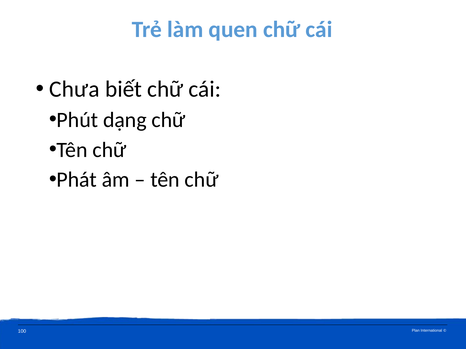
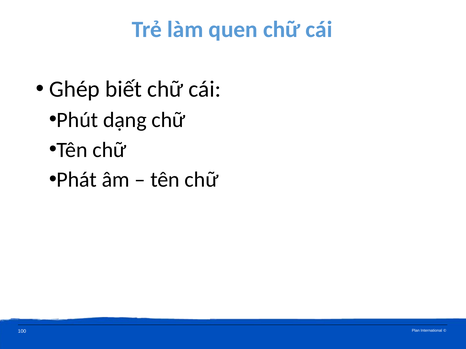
Chưa: Chưa -> Ghép
